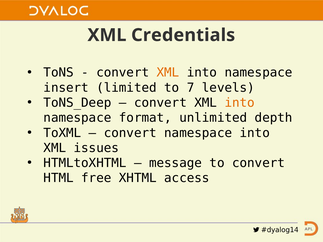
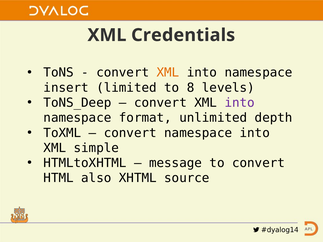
7: 7 -> 8
into at (240, 103) colour: orange -> purple
issues: issues -> simple
free: free -> also
access: access -> source
